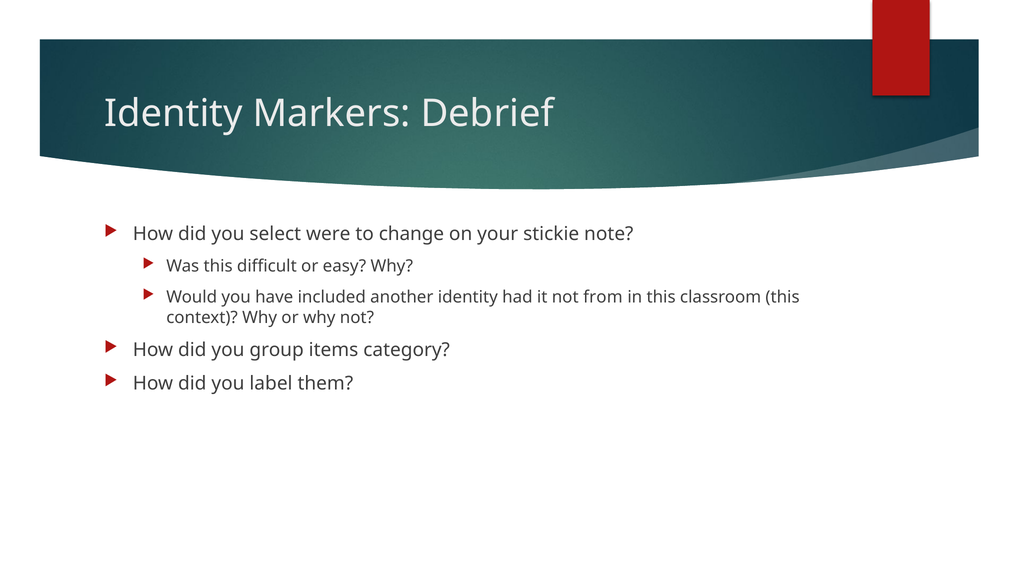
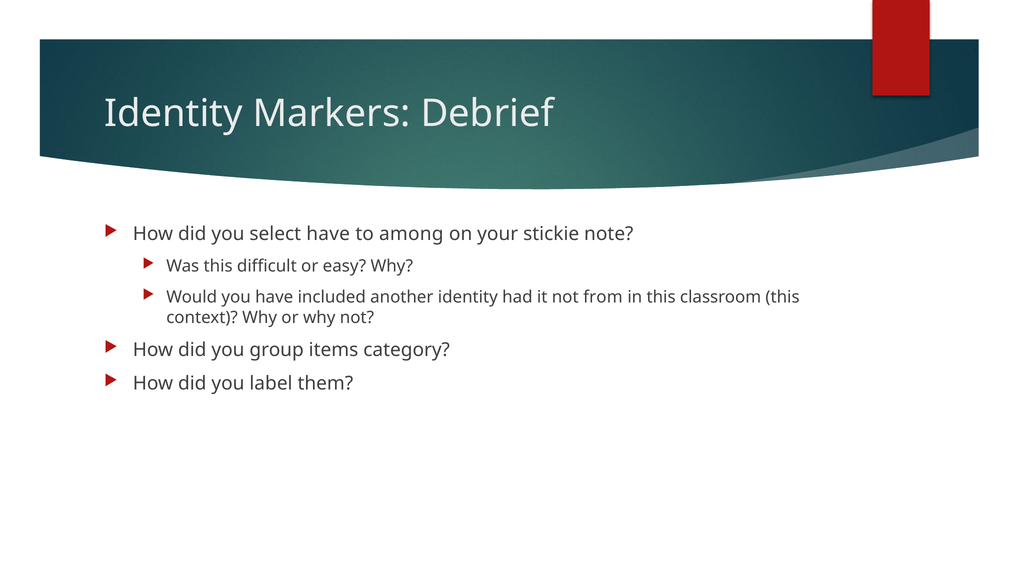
select were: were -> have
change: change -> among
